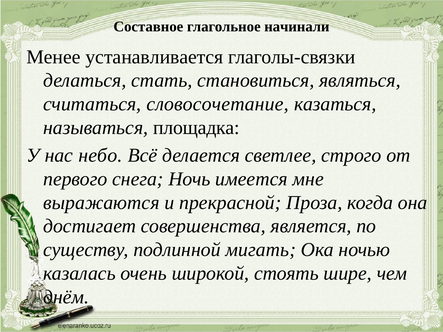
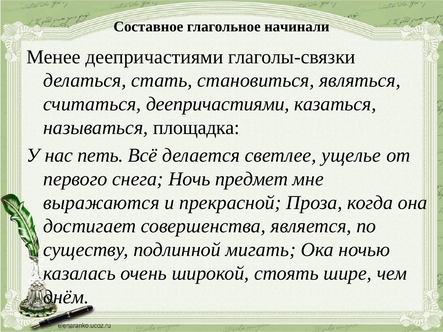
Менее устанавливается: устанавливается -> деепричастиями
считаться словосочетание: словосочетание -> деепричастиями
небо: небо -> петь
строго: строго -> ущелье
имеется: имеется -> предмет
